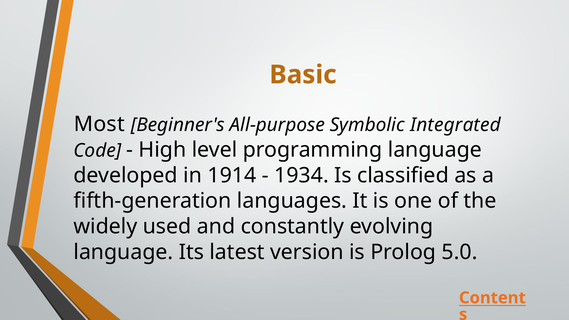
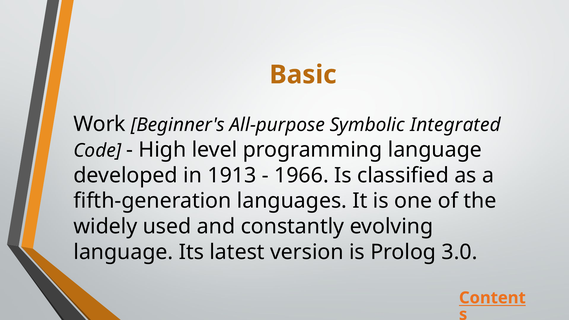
Most: Most -> Work
1914: 1914 -> 1913
1934: 1934 -> 1966
5.0: 5.0 -> 3.0
